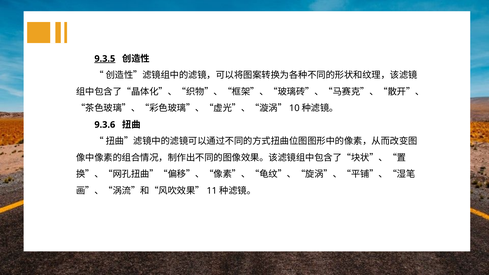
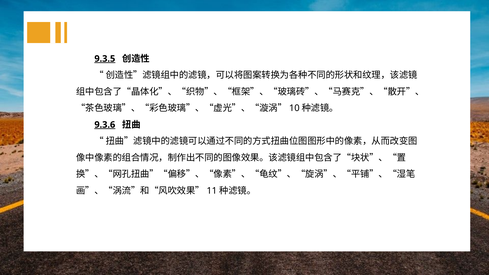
9.3.6 underline: none -> present
